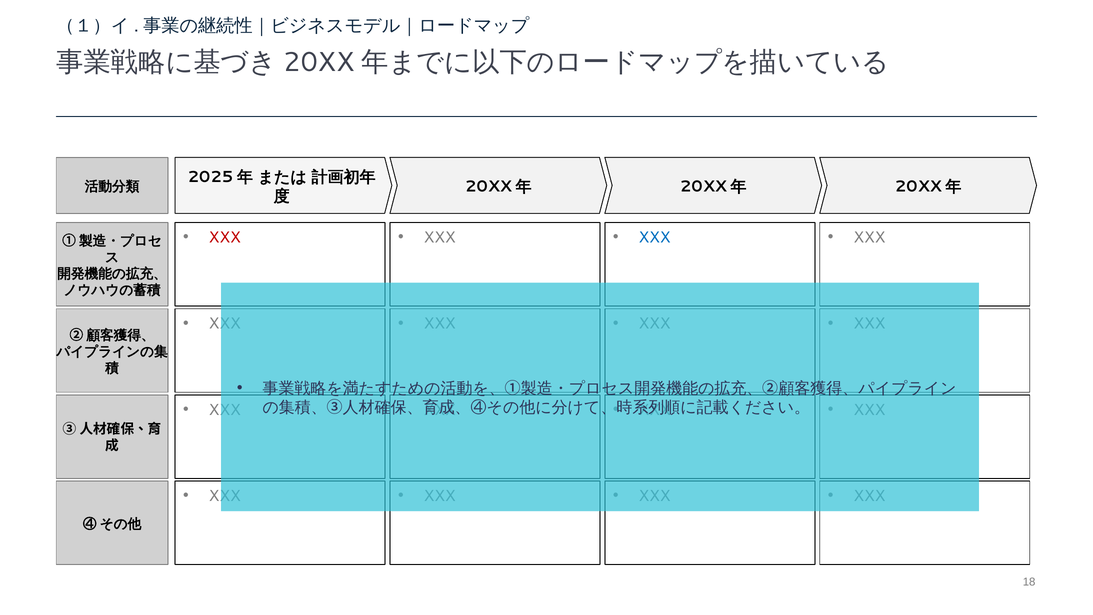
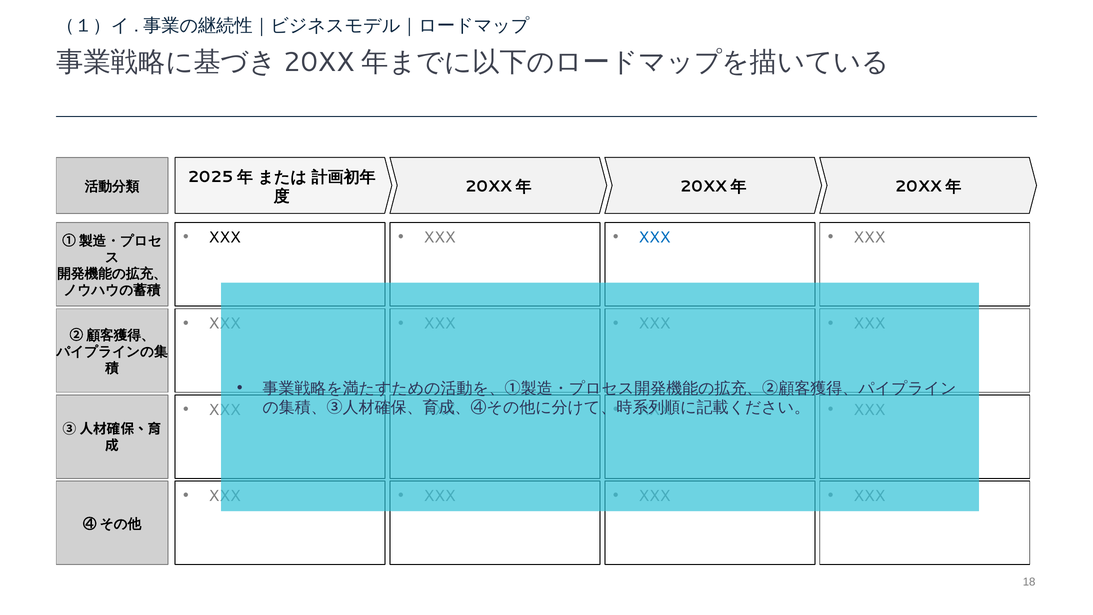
XXX at (225, 237) colour: red -> black
